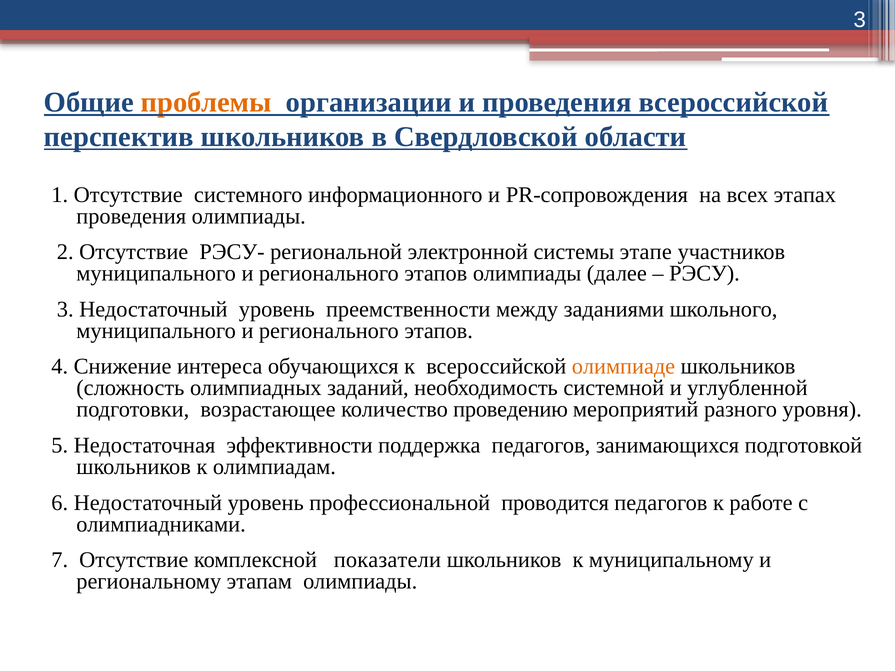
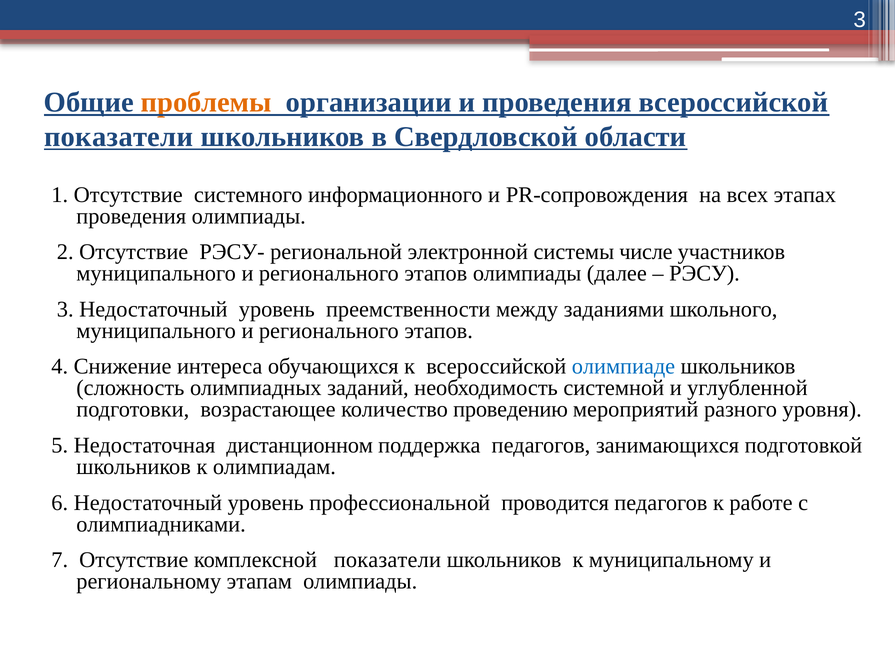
перспектив at (119, 137): перспектив -> показатели
этапе: этапе -> числе
олимпиаде colour: orange -> blue
эффективности: эффективности -> дистанционном
